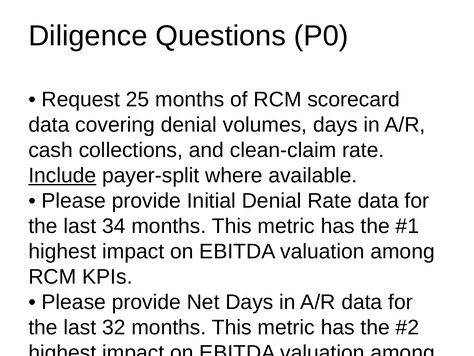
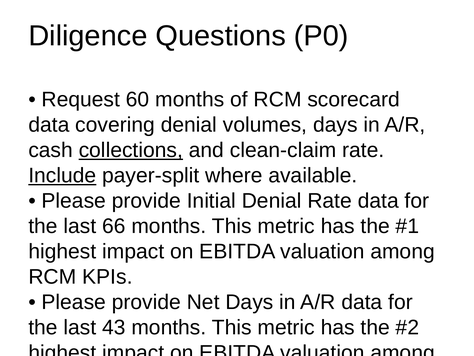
25: 25 -> 60
collections underline: none -> present
34: 34 -> 66
32: 32 -> 43
